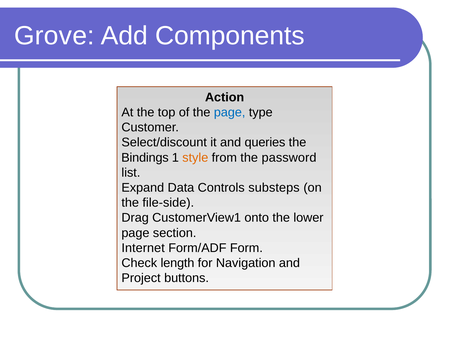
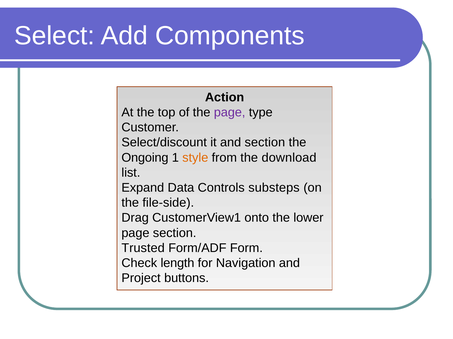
Grove: Grove -> Select
page at (230, 113) colour: blue -> purple
and queries: queries -> section
Bindings: Bindings -> Ongoing
password: password -> download
Internet: Internet -> Trusted
